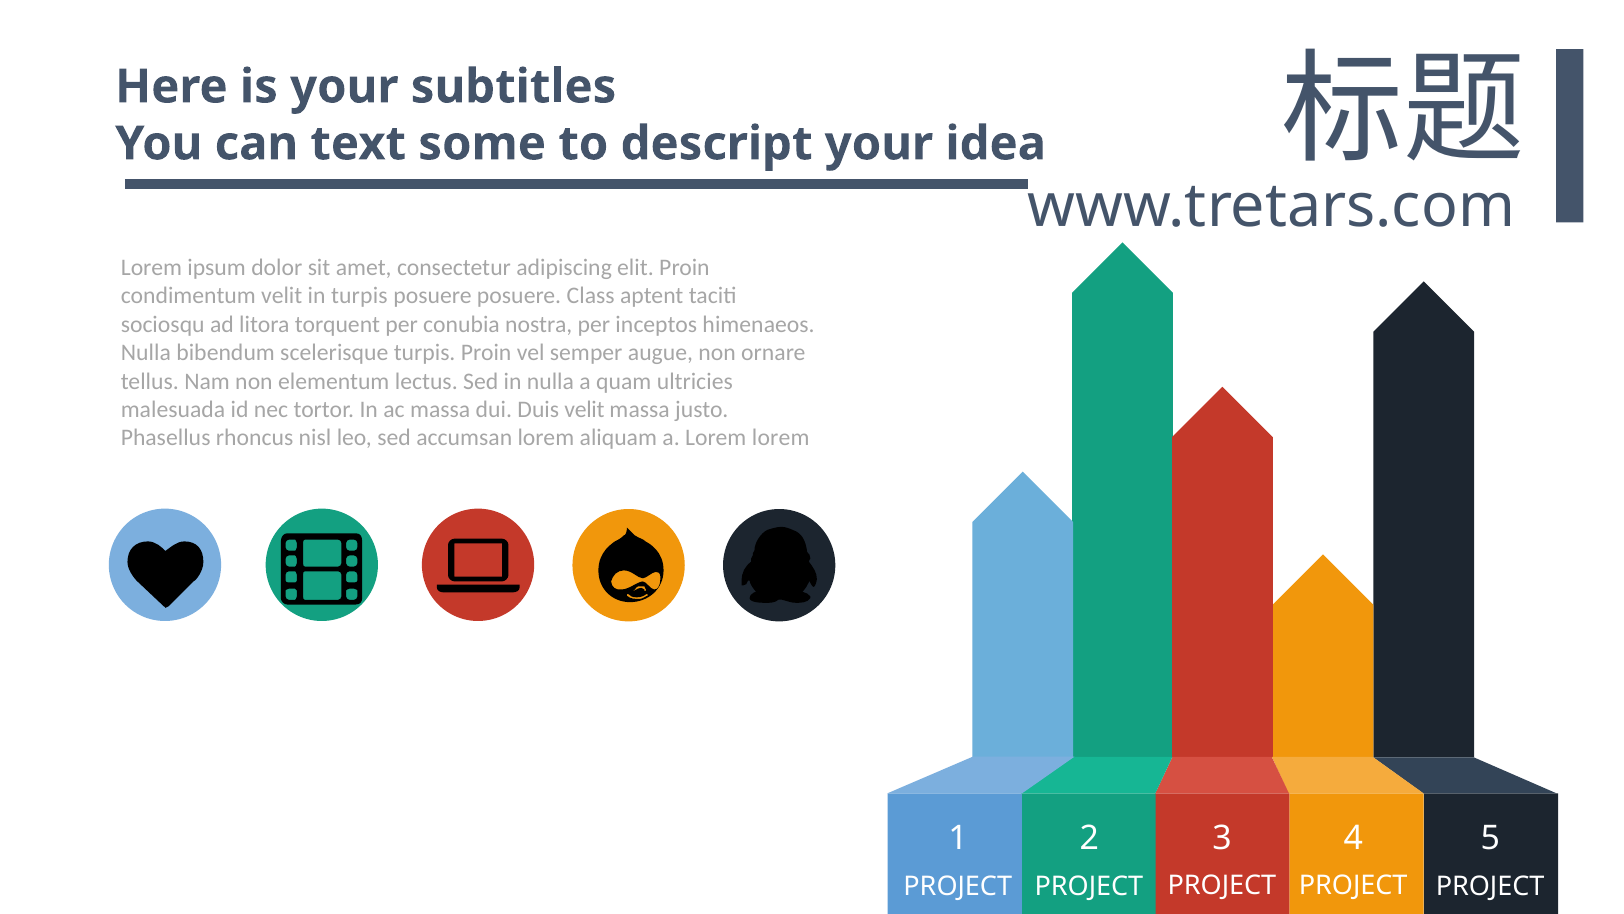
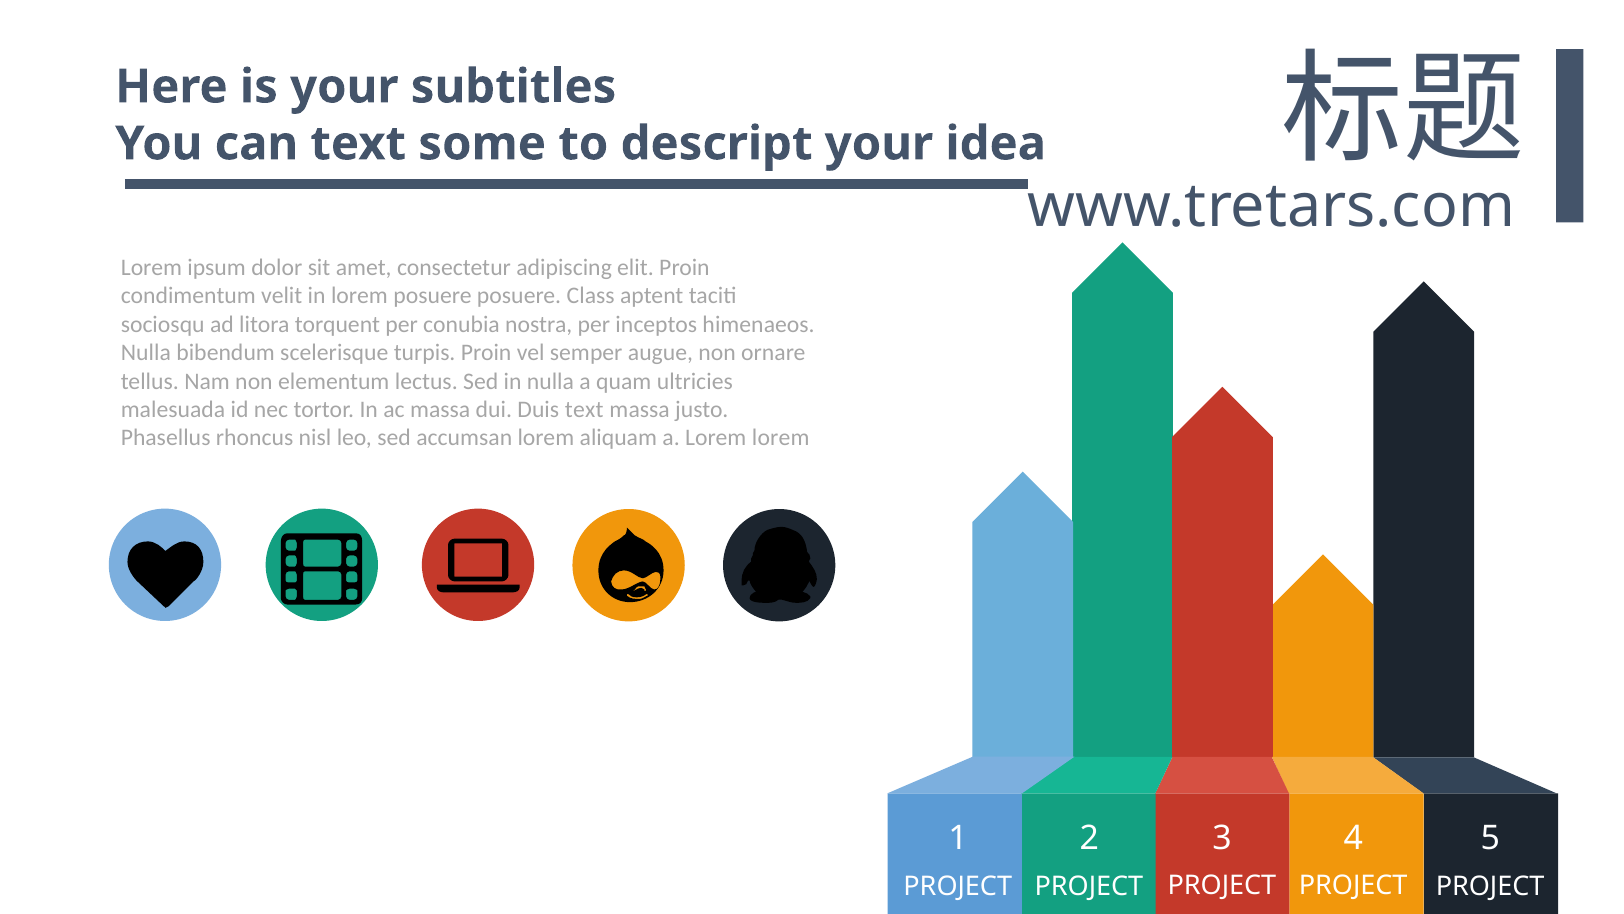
in turpis: turpis -> lorem
Duis velit: velit -> text
